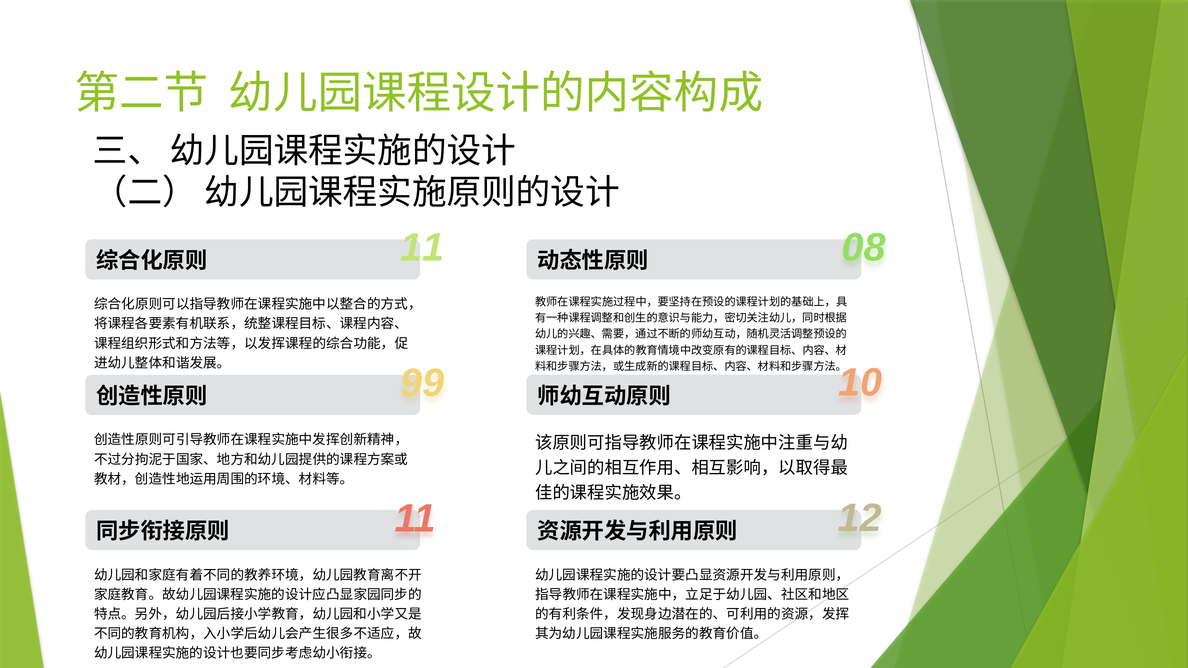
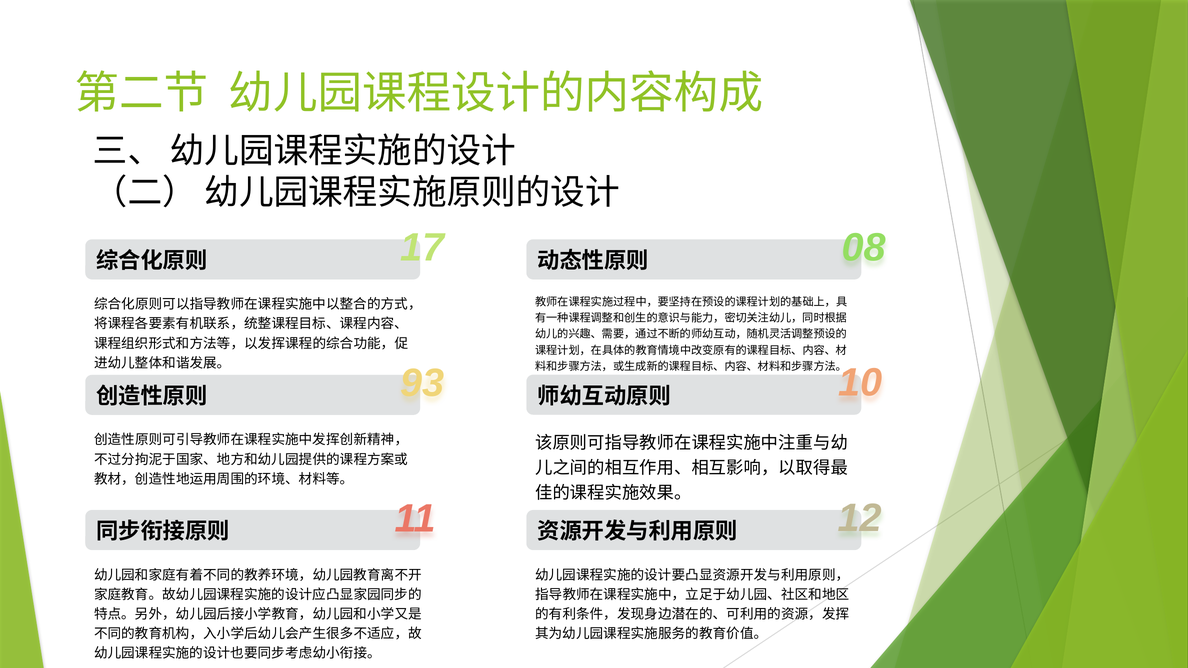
11 at (422, 248): 11 -> 17
99: 99 -> 93
